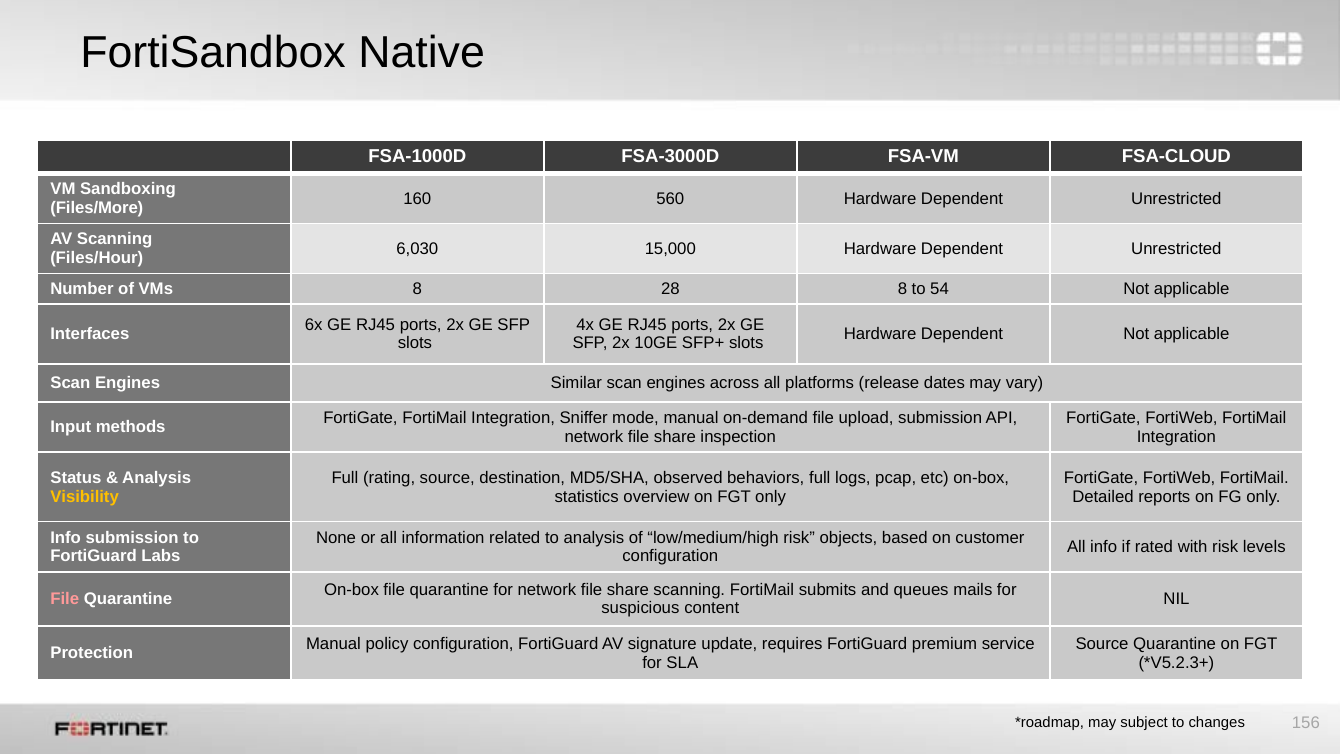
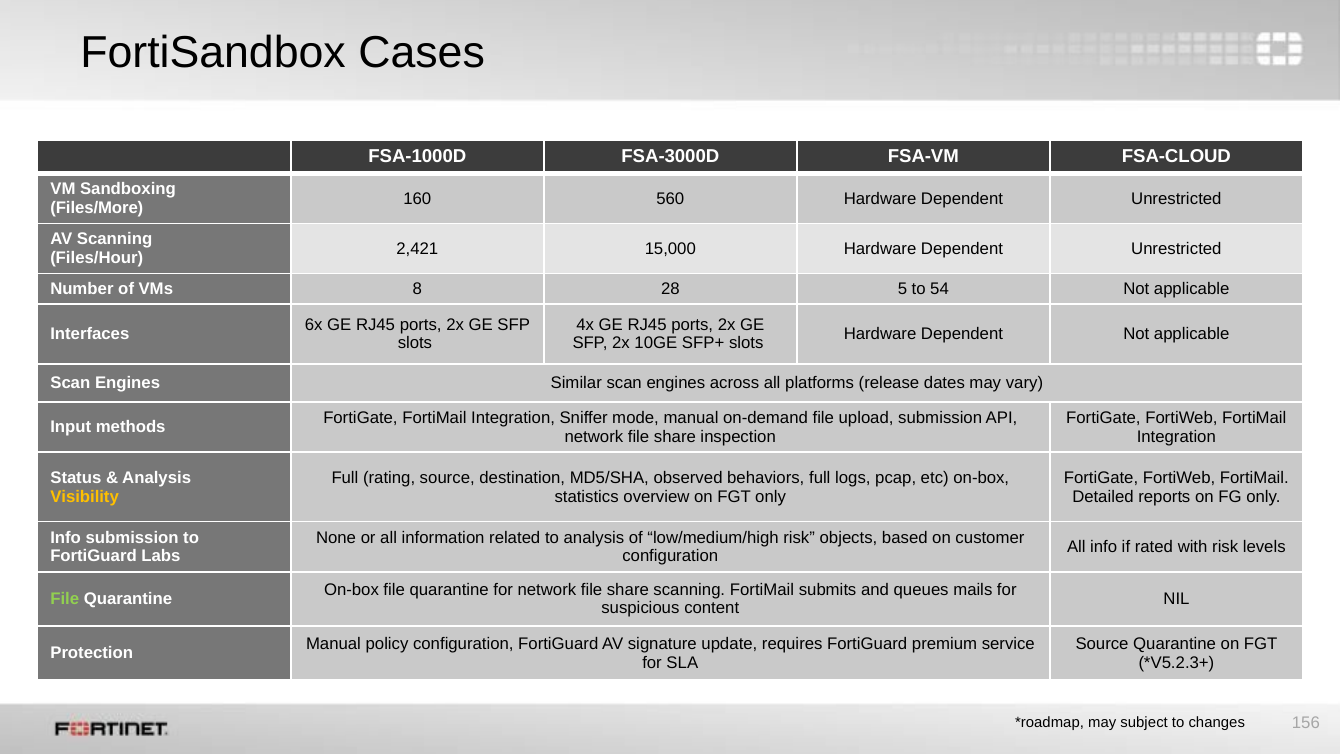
Native: Native -> Cases
6,030: 6,030 -> 2,421
28 8: 8 -> 5
File at (65, 599) colour: pink -> light green
